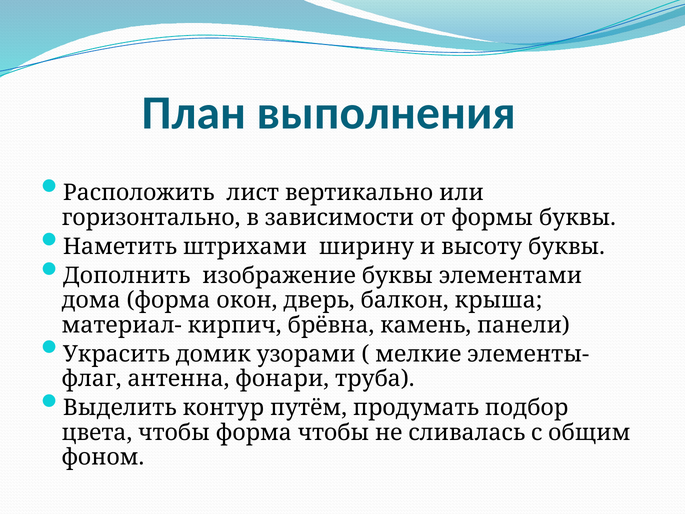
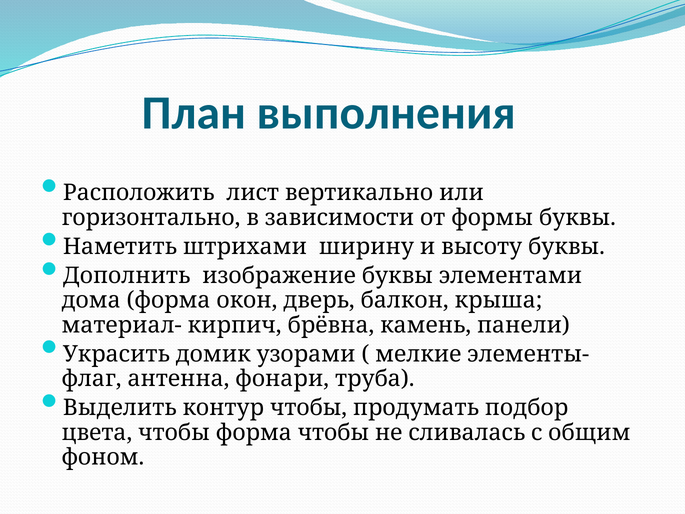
контур путём: путём -> чтобы
